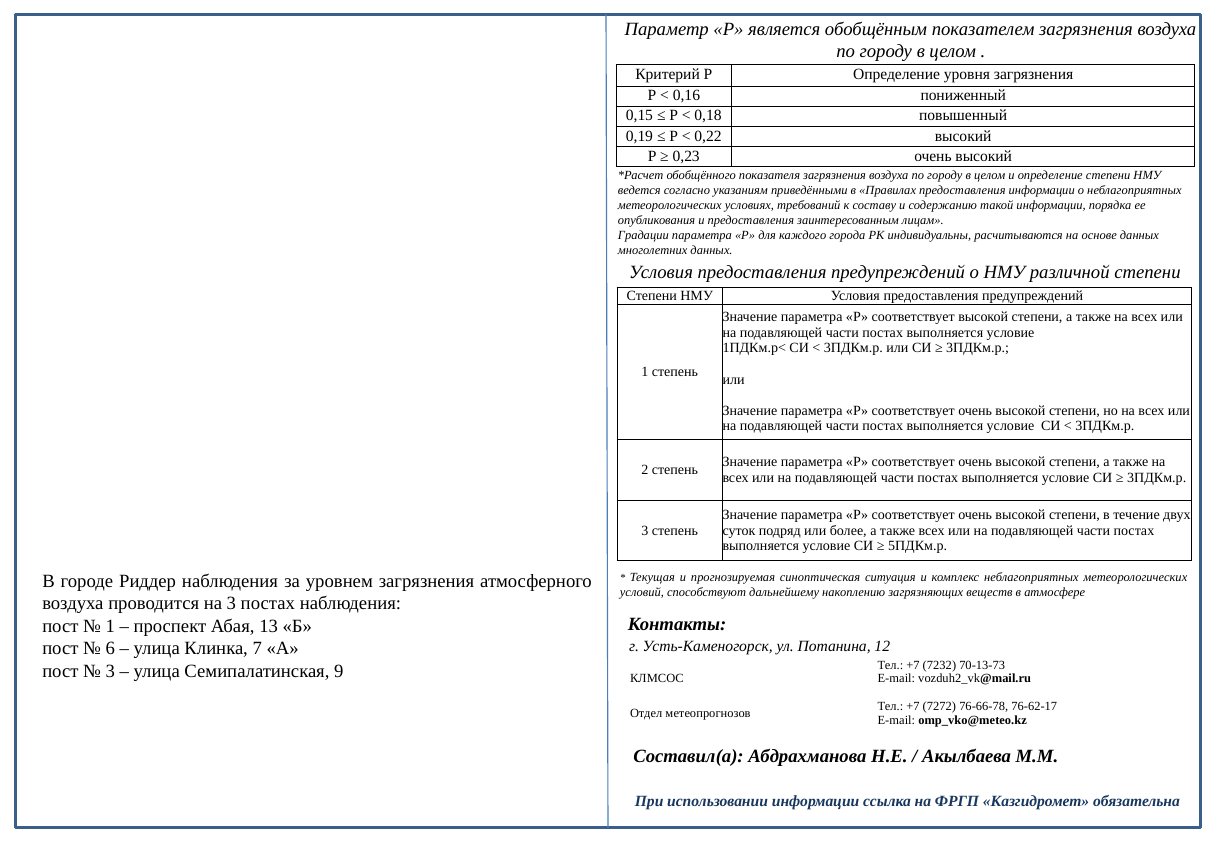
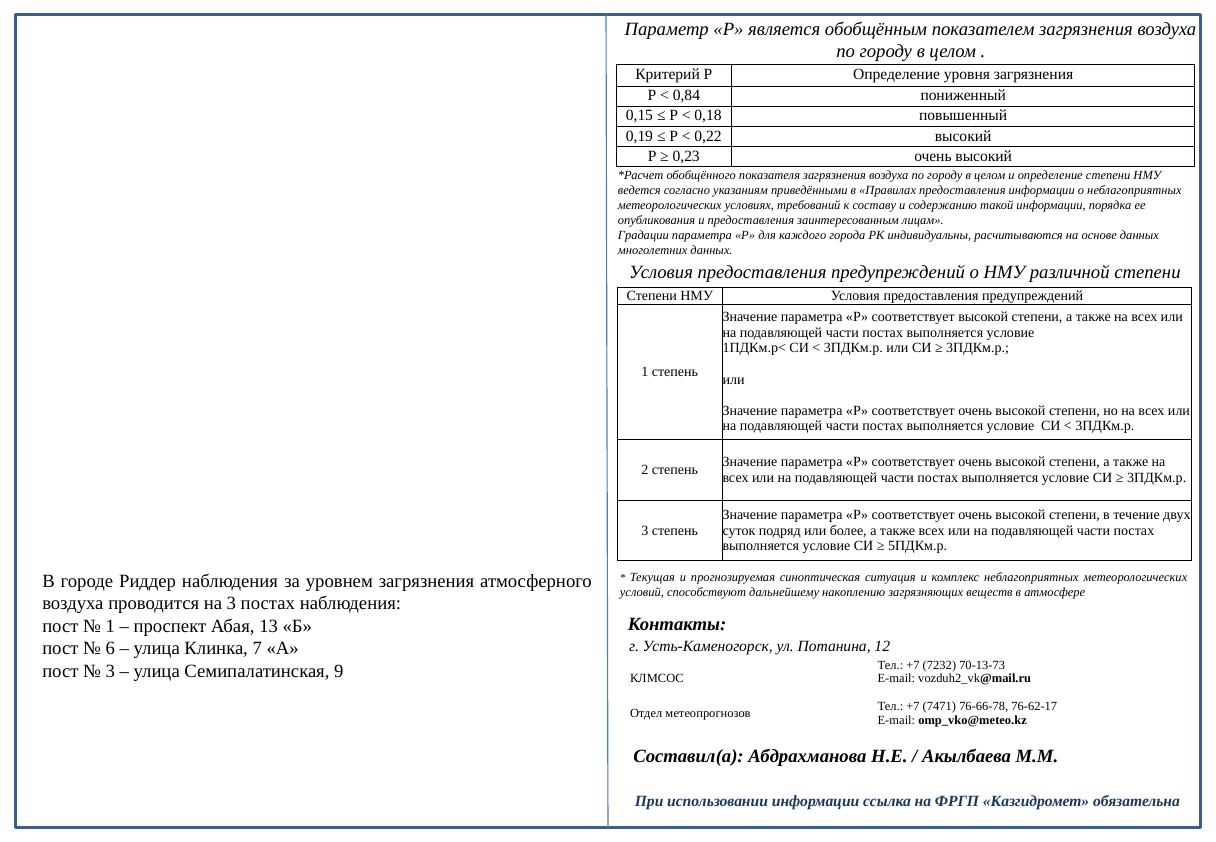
0,16: 0,16 -> 0,84
7272: 7272 -> 7471
